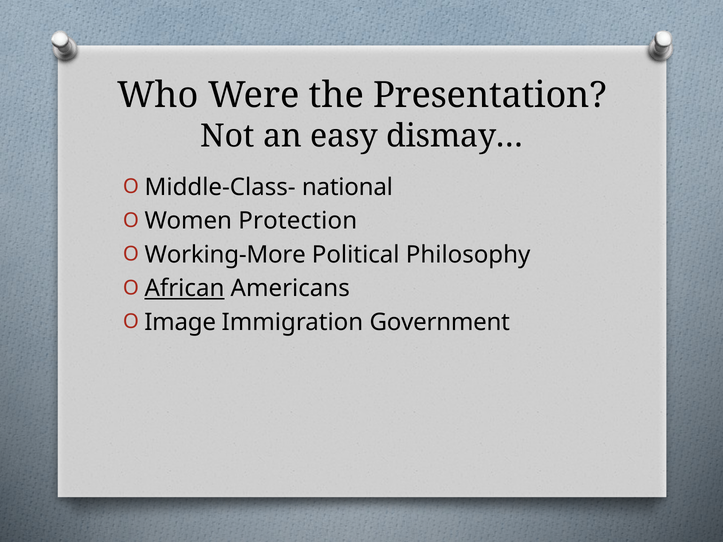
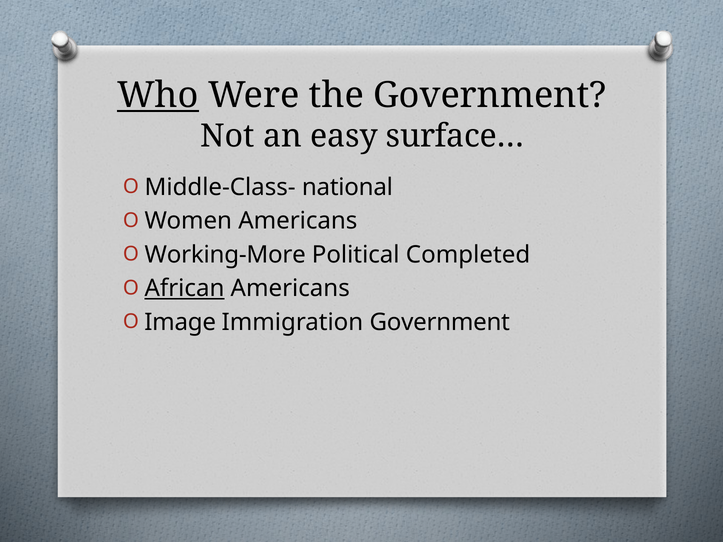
Who underline: none -> present
the Presentation: Presentation -> Government
dismay…: dismay… -> surface…
Women Protection: Protection -> Americans
Philosophy: Philosophy -> Completed
